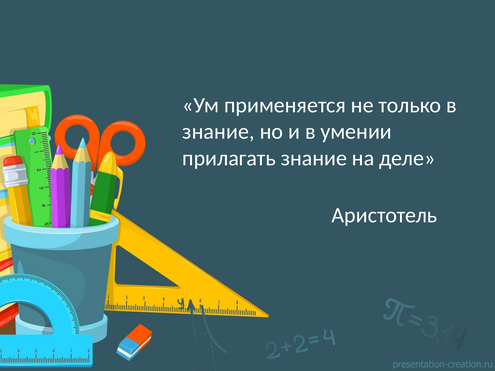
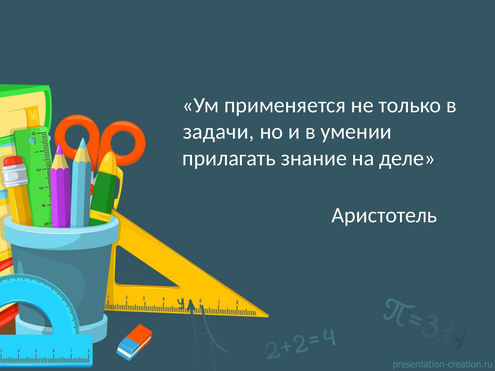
знание at (219, 132): знание -> задачи
